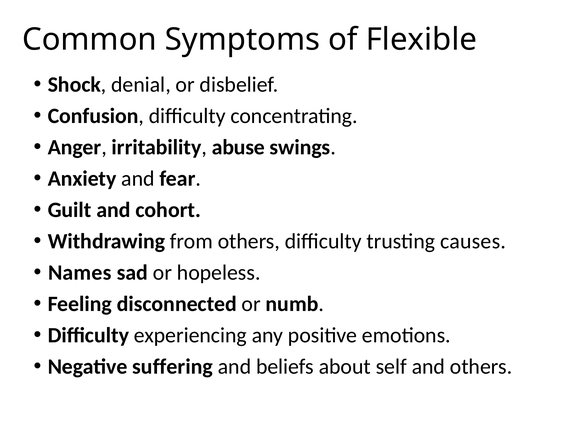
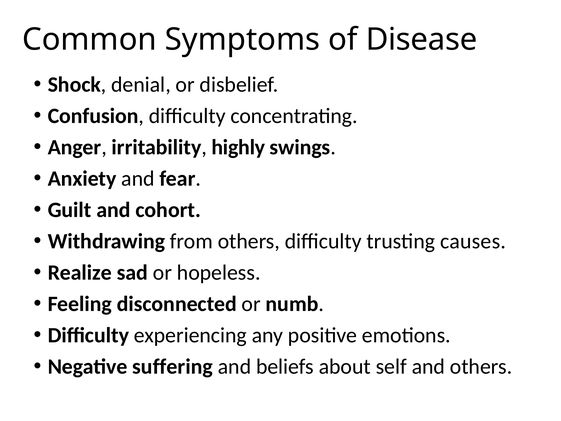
Flexible: Flexible -> Disease
abuse: abuse -> highly
Names: Names -> Realize
